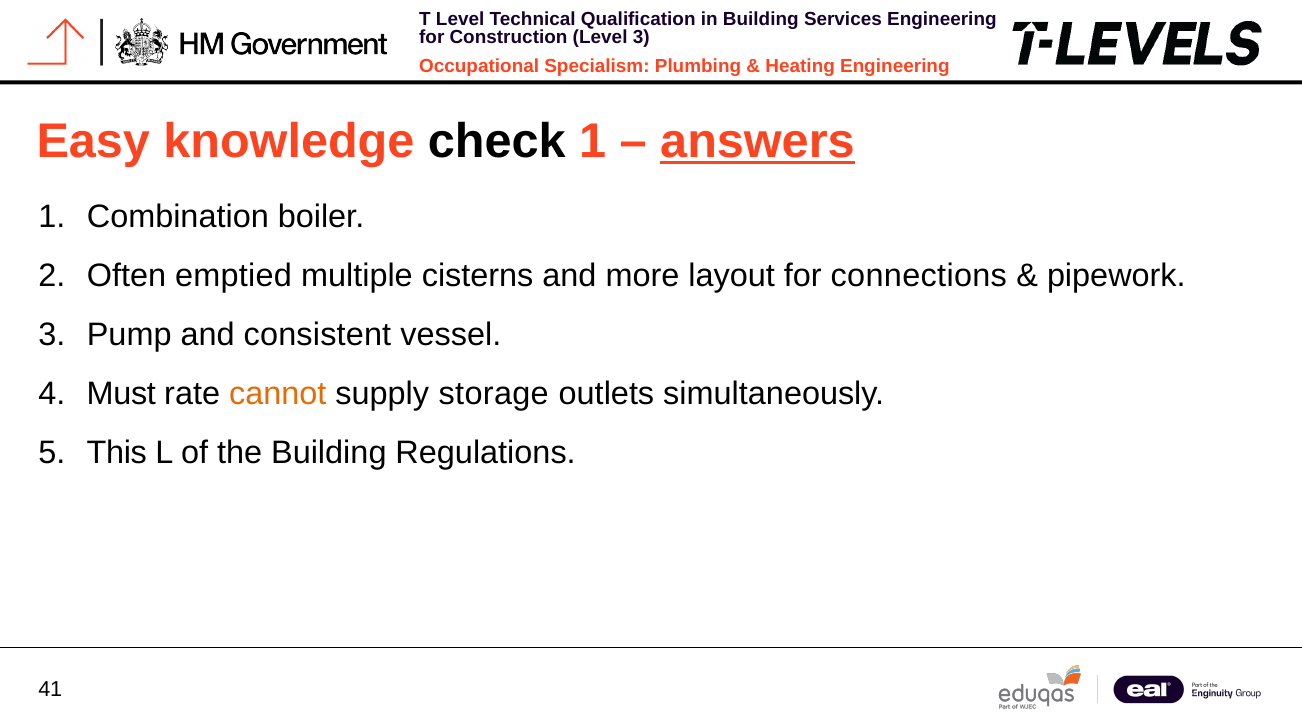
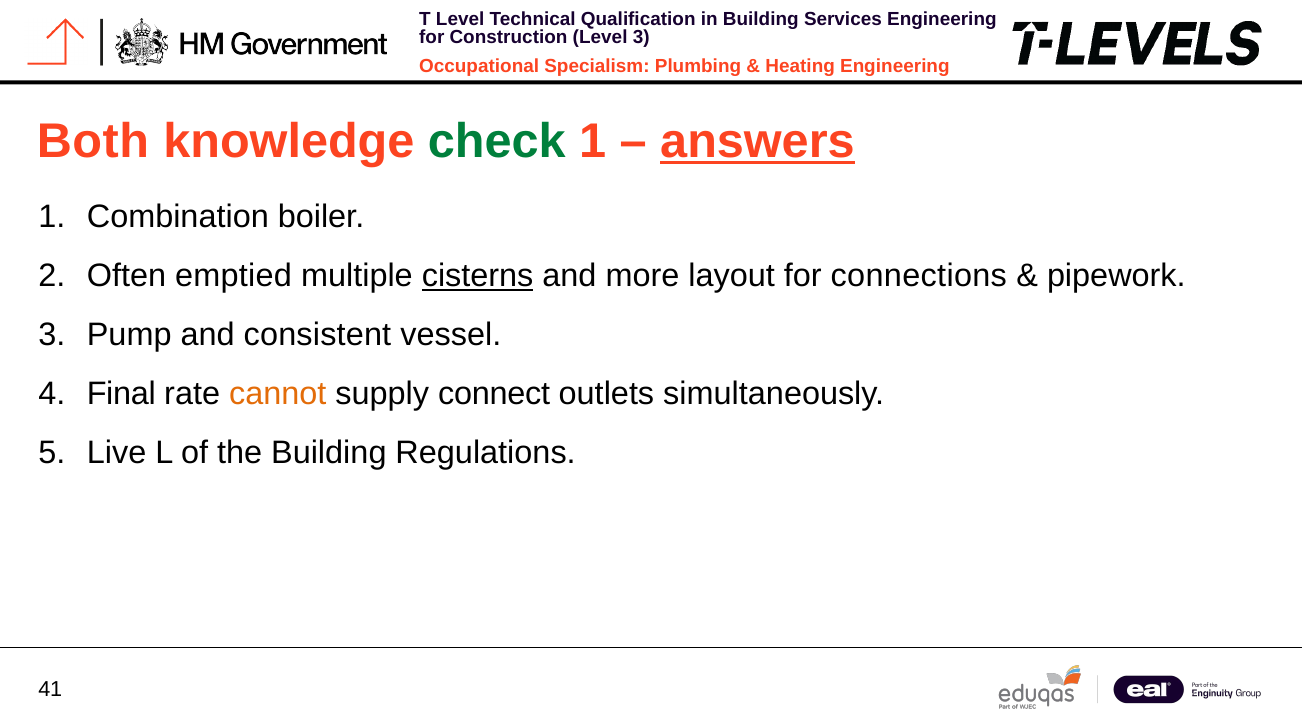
Easy: Easy -> Both
check colour: black -> green
cisterns underline: none -> present
Must: Must -> Final
storage: storage -> connect
This: This -> Live
